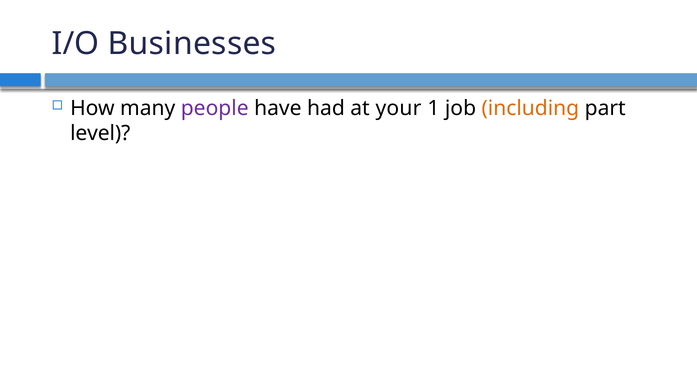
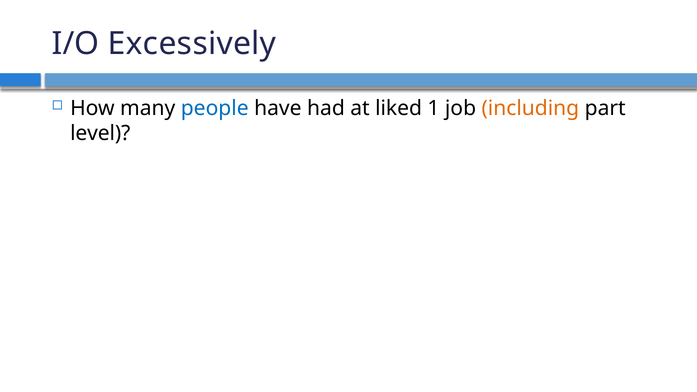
Businesses: Businesses -> Excessively
people colour: purple -> blue
your: your -> liked
